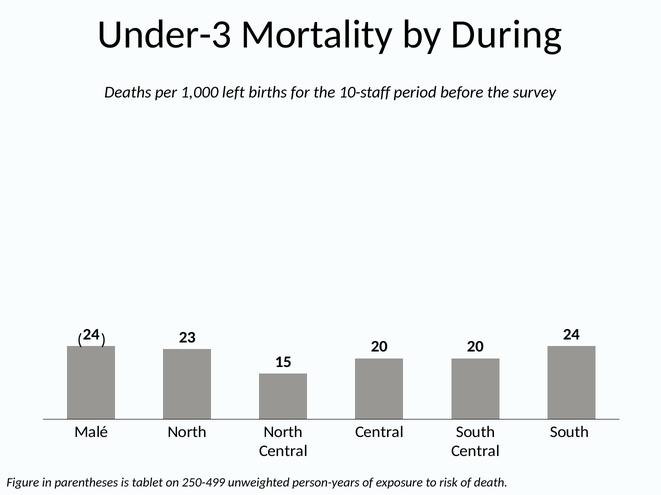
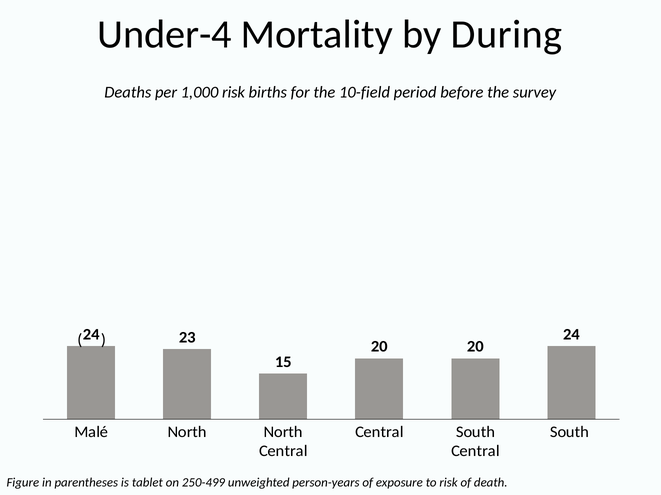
Under-3: Under-3 -> Under-4
1,000 left: left -> risk
10-staff: 10-staff -> 10-field
